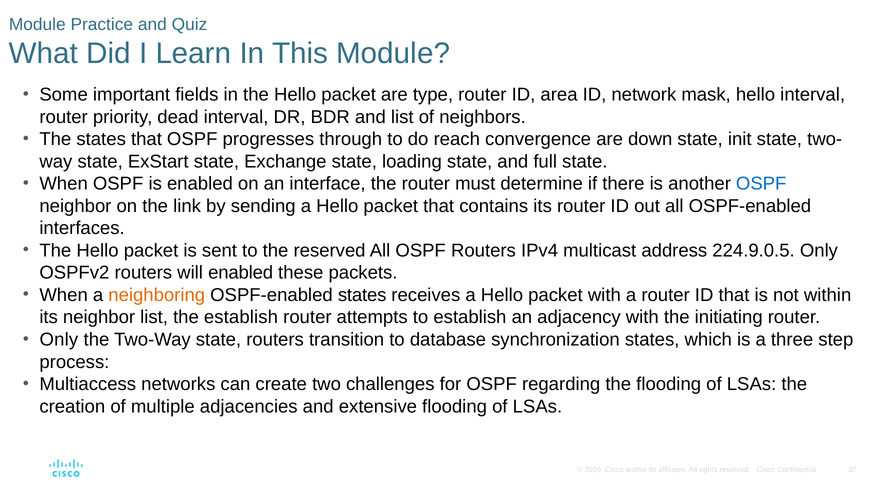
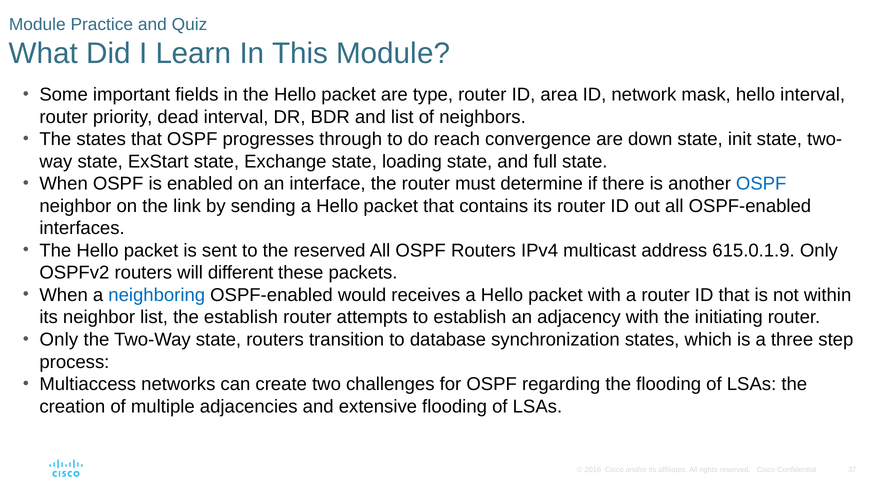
224.9.0.5: 224.9.0.5 -> 615.0.1.9
will enabled: enabled -> different
neighboring colour: orange -> blue
OSPF-enabled states: states -> would
